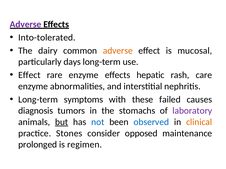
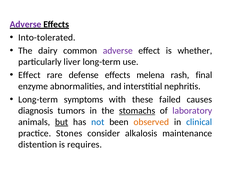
adverse at (118, 51) colour: orange -> purple
mucosal: mucosal -> whether
days: days -> liver
rare enzyme: enzyme -> defense
hepatic: hepatic -> melena
care: care -> final
stomachs underline: none -> present
observed colour: blue -> orange
clinical colour: orange -> blue
opposed: opposed -> alkalosis
prolonged: prolonged -> distention
regimen: regimen -> requires
